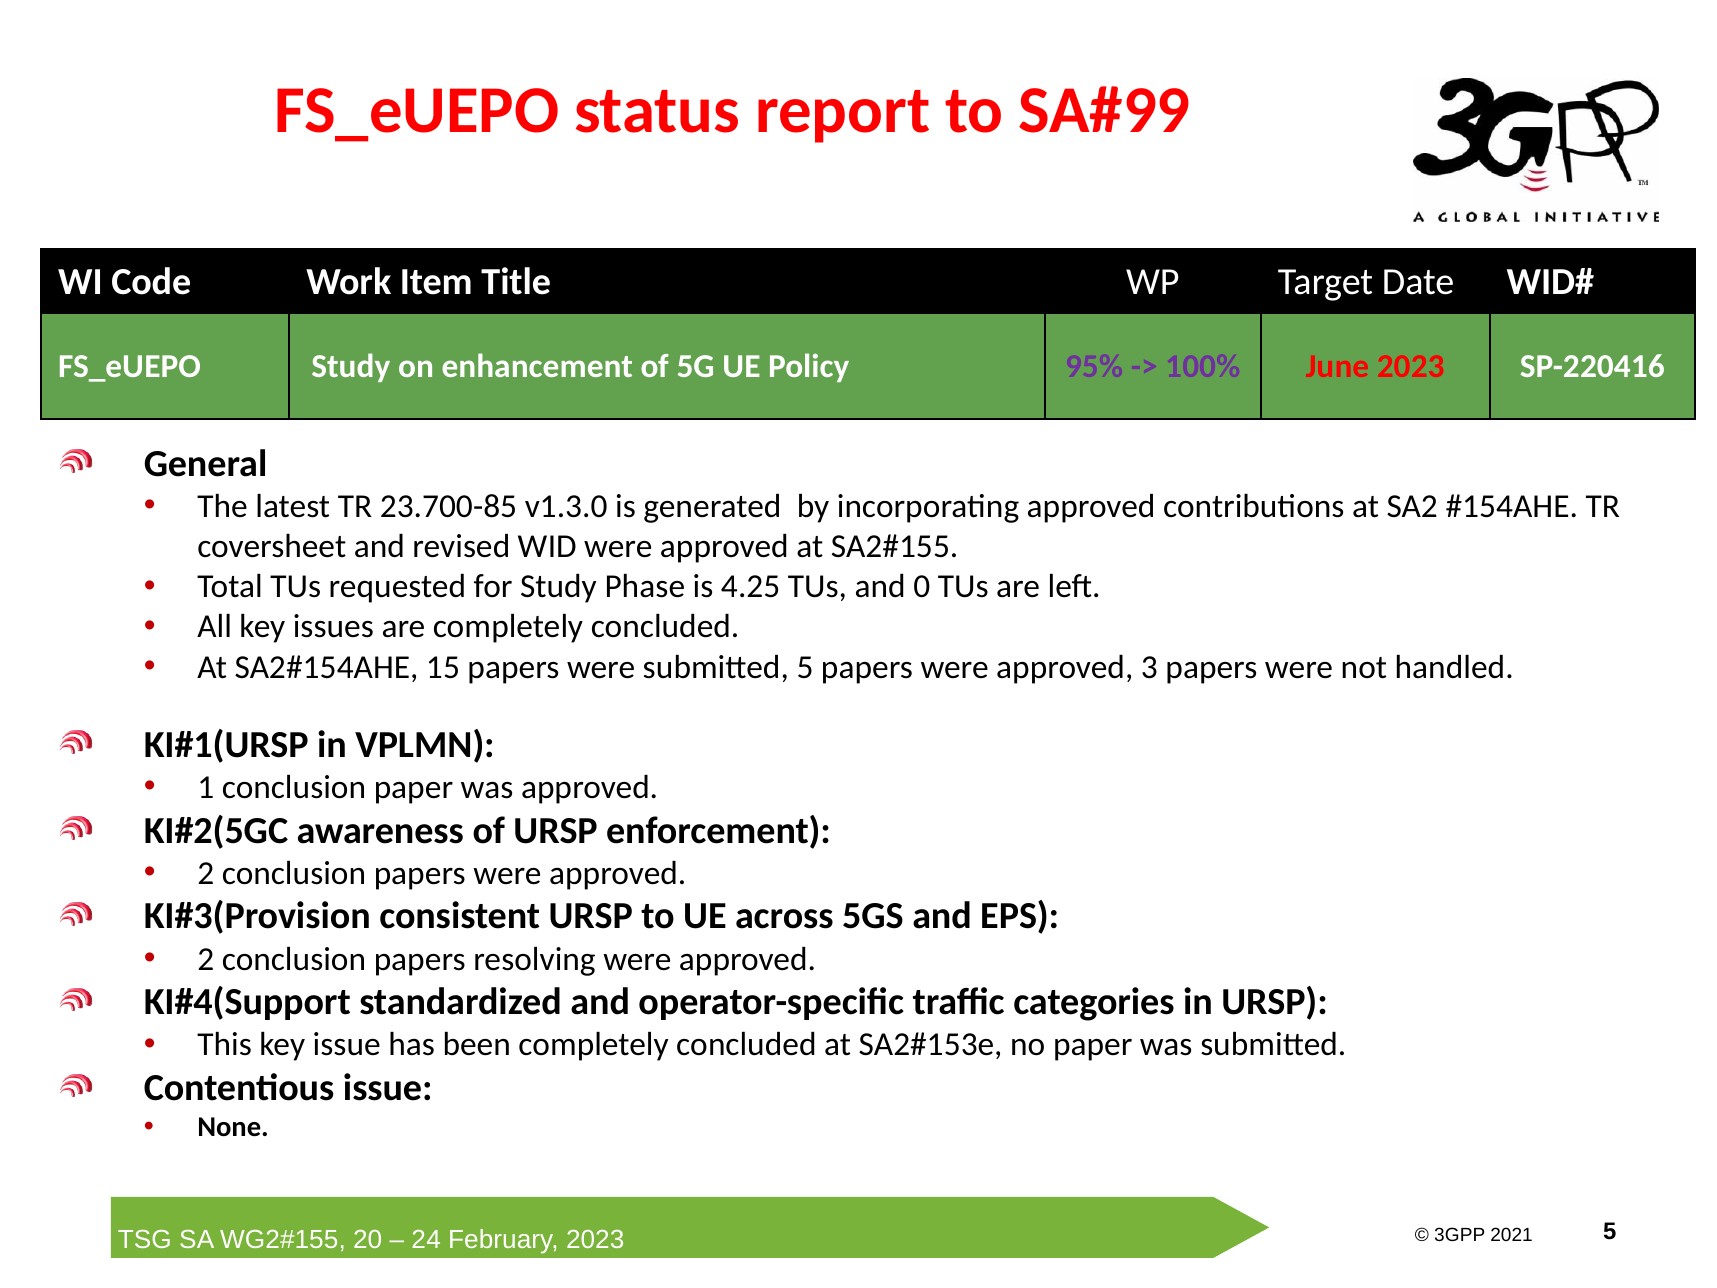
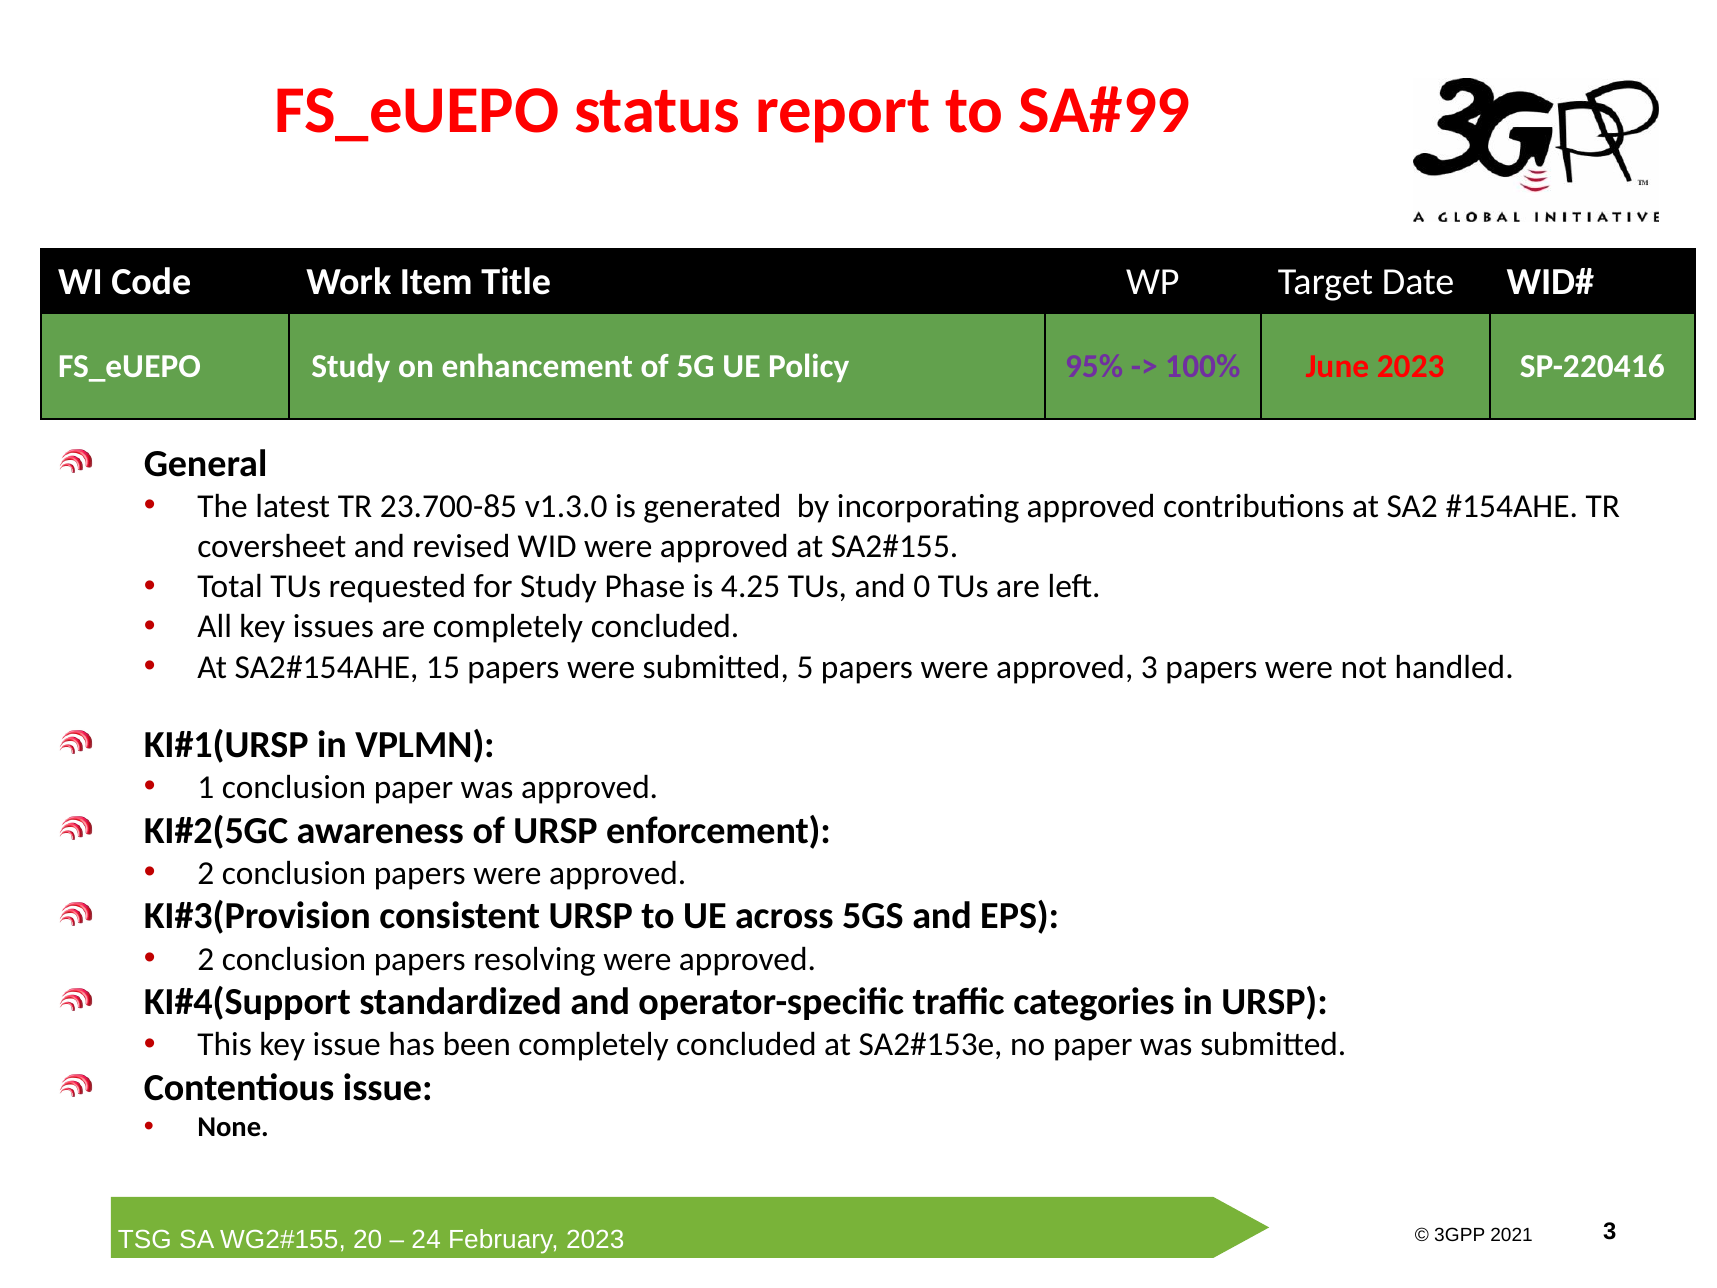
2023 5: 5 -> 3
